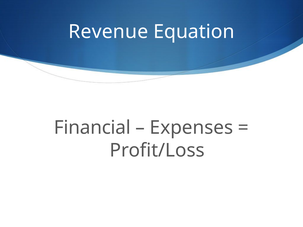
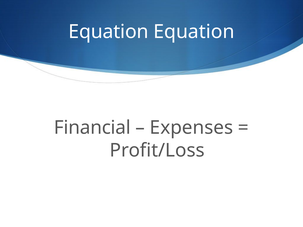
Revenue at (108, 32): Revenue -> Equation
